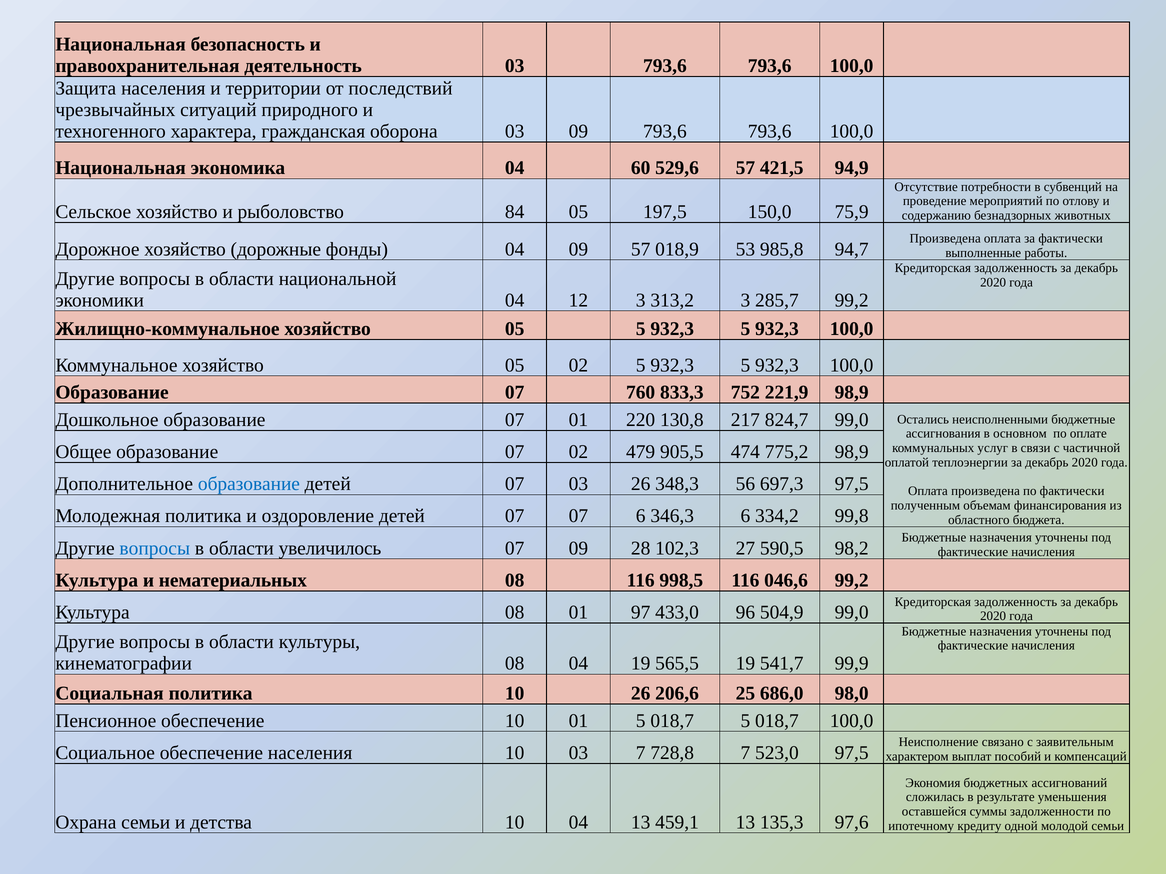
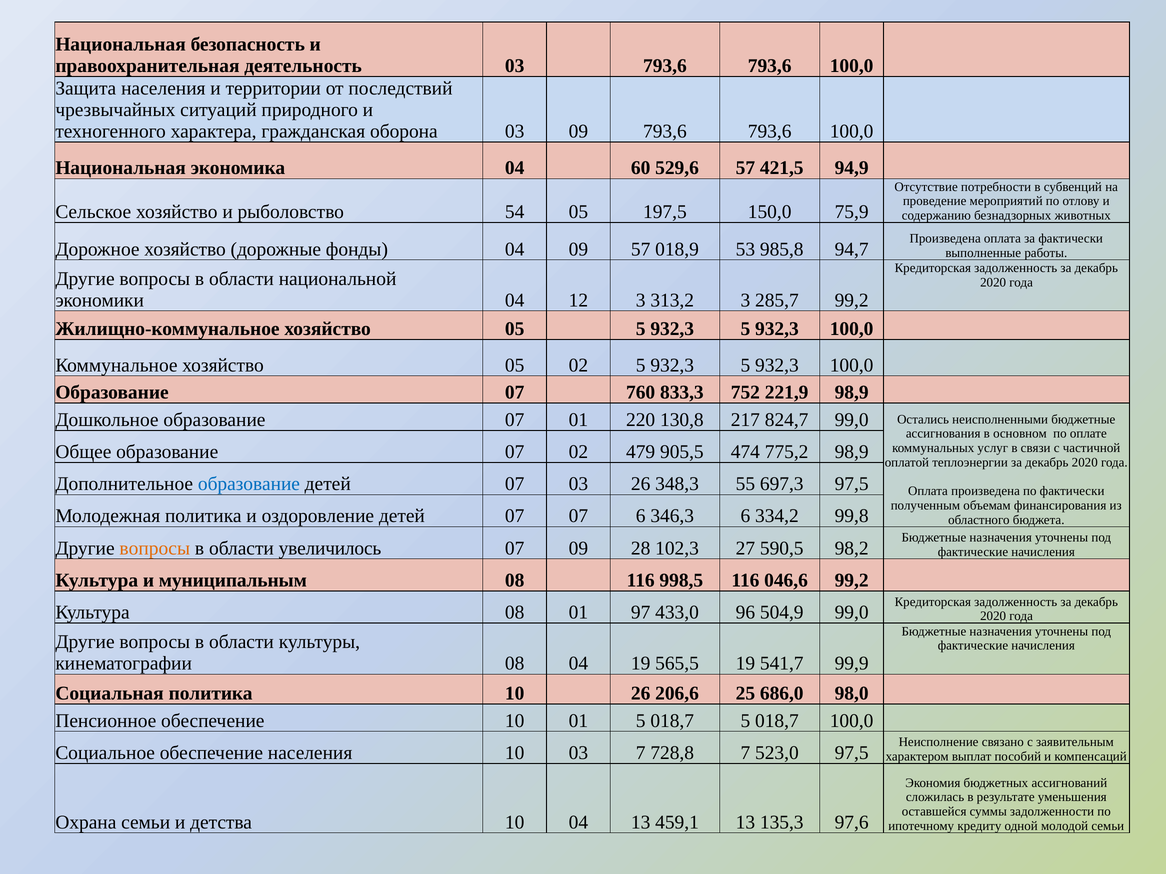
84: 84 -> 54
56: 56 -> 55
вопросы at (155, 548) colour: blue -> orange
нематериальных: нематериальных -> муниципальным
